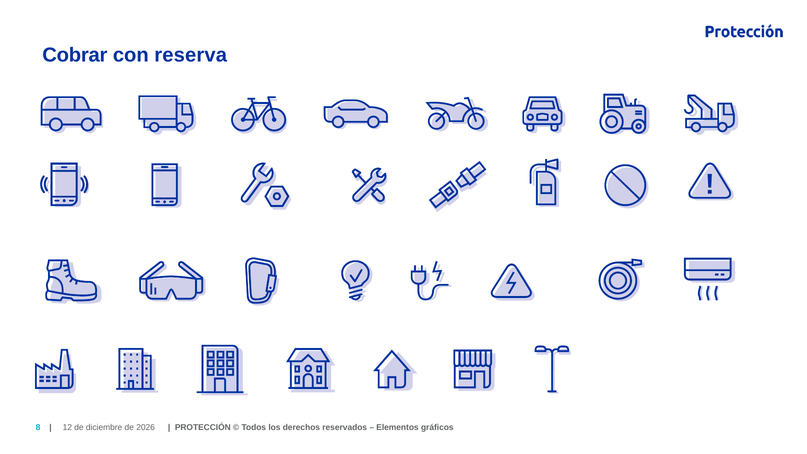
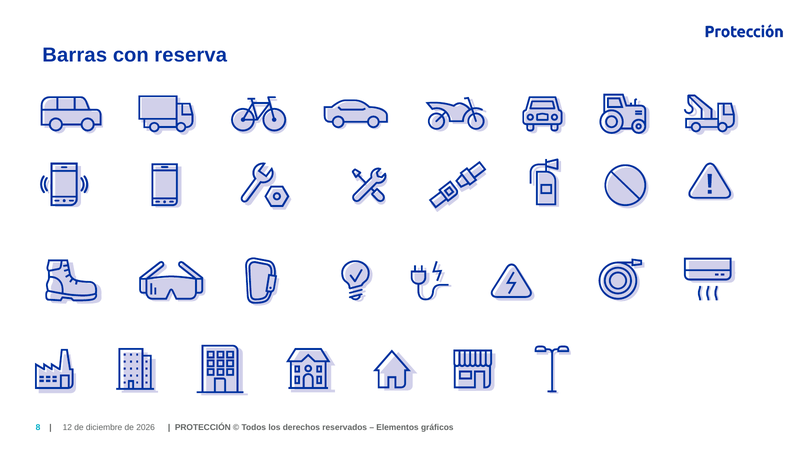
Cobrar: Cobrar -> Barras
